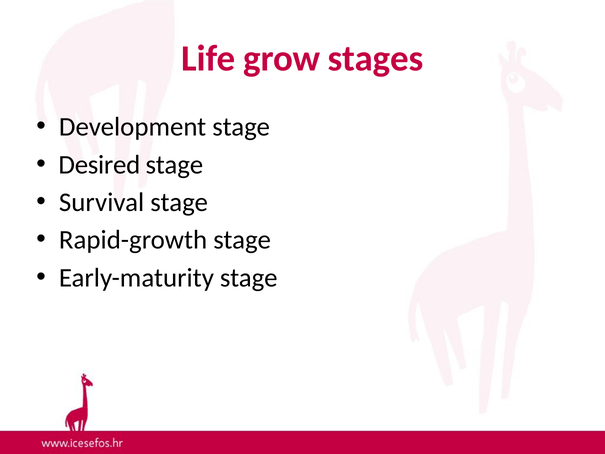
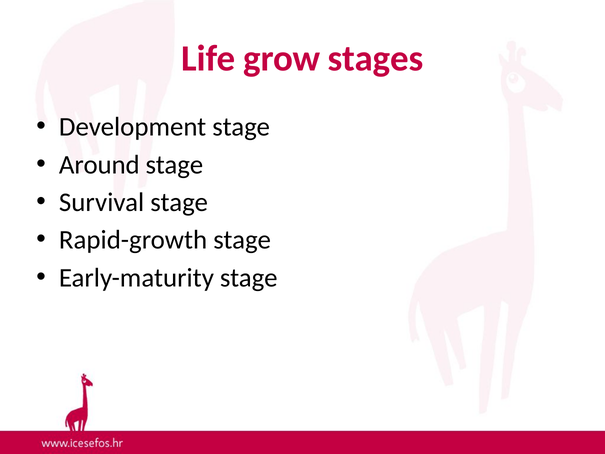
Desired: Desired -> Around
